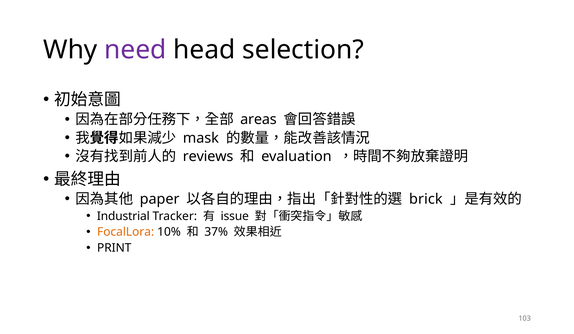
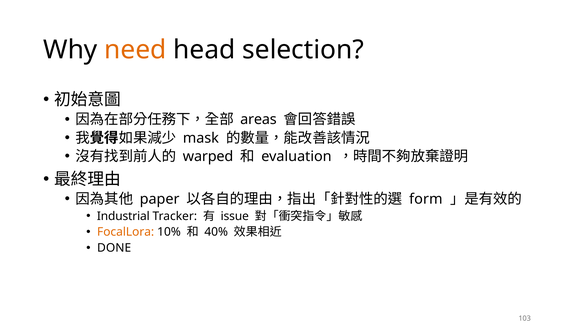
need colour: purple -> orange
reviews: reviews -> warped
brick: brick -> form
37%: 37% -> 40%
PRINT: PRINT -> DONE
